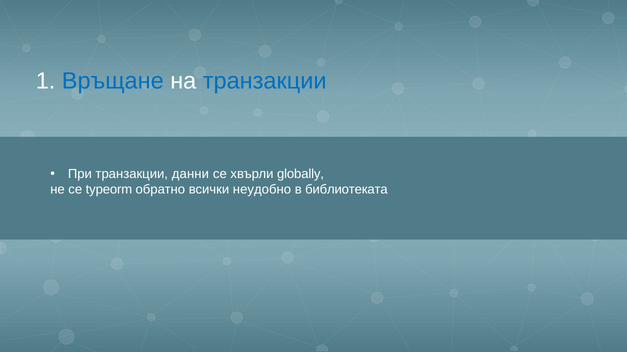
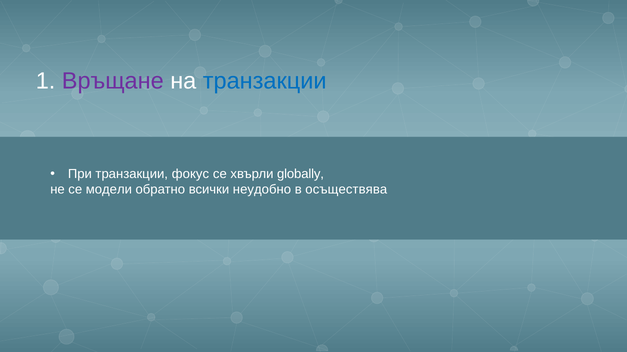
Връщане colour: blue -> purple
данни: данни -> фокус
typeorm: typeorm -> модели
библиотеката: библиотеката -> осъществява
